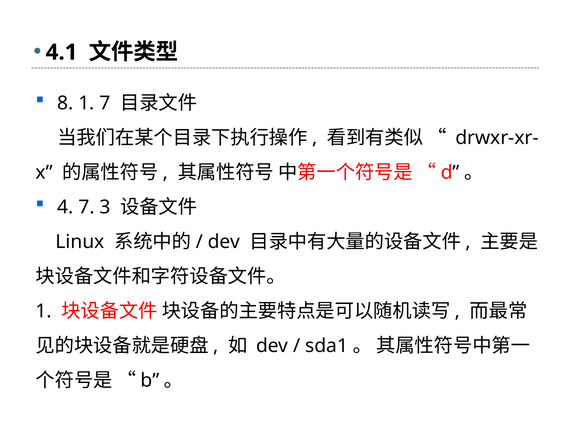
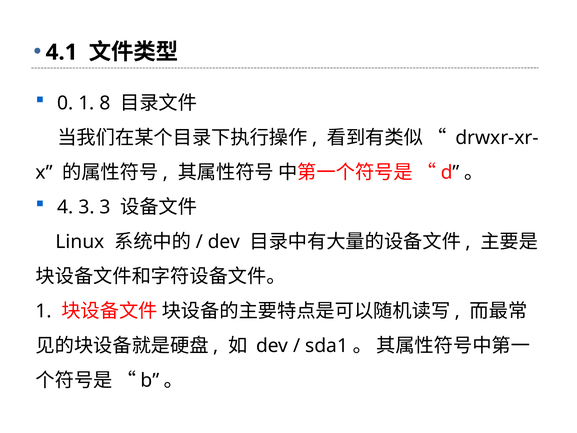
8: 8 -> 0
1 7: 7 -> 8
4 7: 7 -> 3
